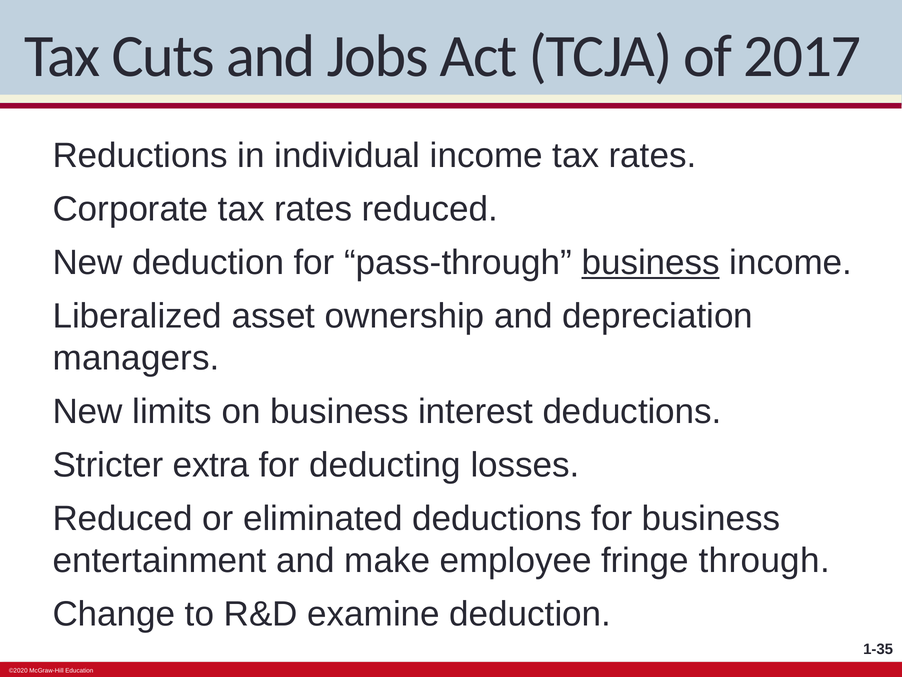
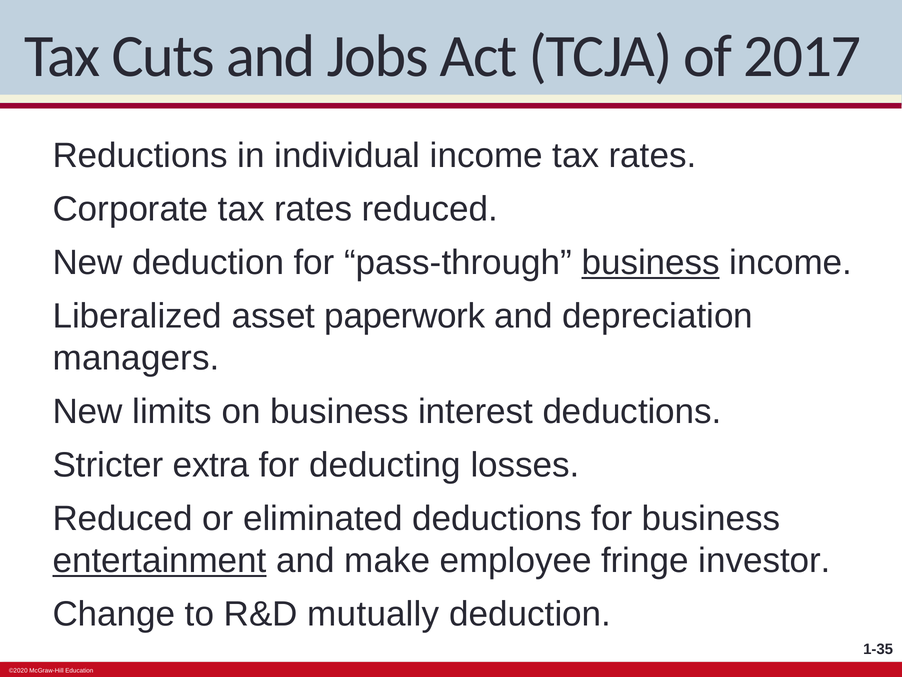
ownership: ownership -> paperwork
entertainment underline: none -> present
through: through -> investor
examine: examine -> mutually
